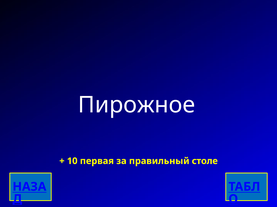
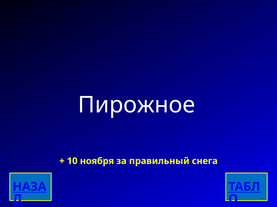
первая: первая -> ноября
столе: столе -> снега
